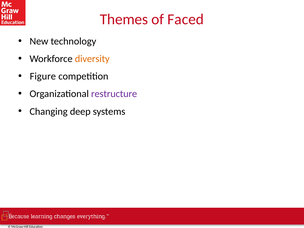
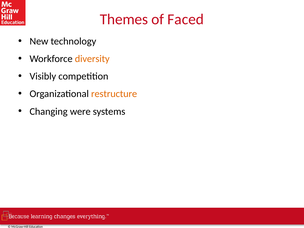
Figure: Figure -> Visibly
restructure colour: purple -> orange
deep: deep -> were
